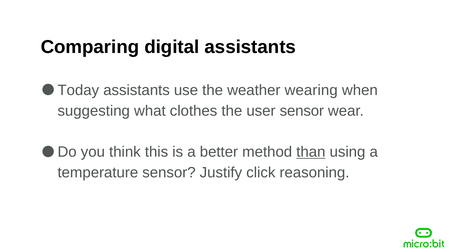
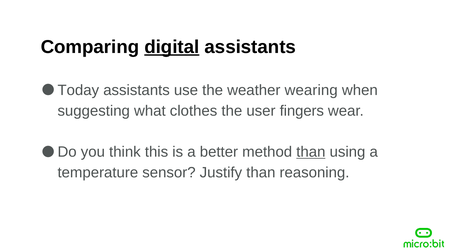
digital underline: none -> present
user sensor: sensor -> fingers
Justify click: click -> than
